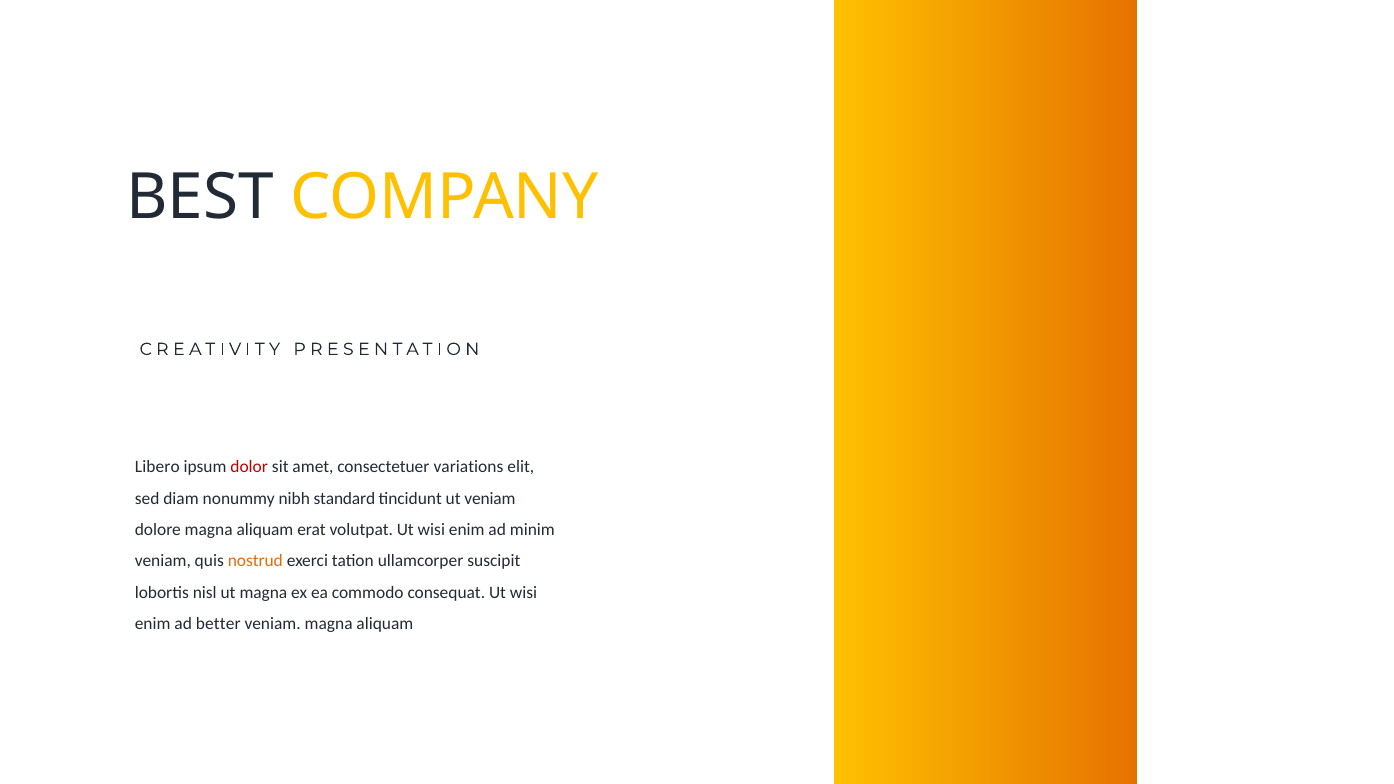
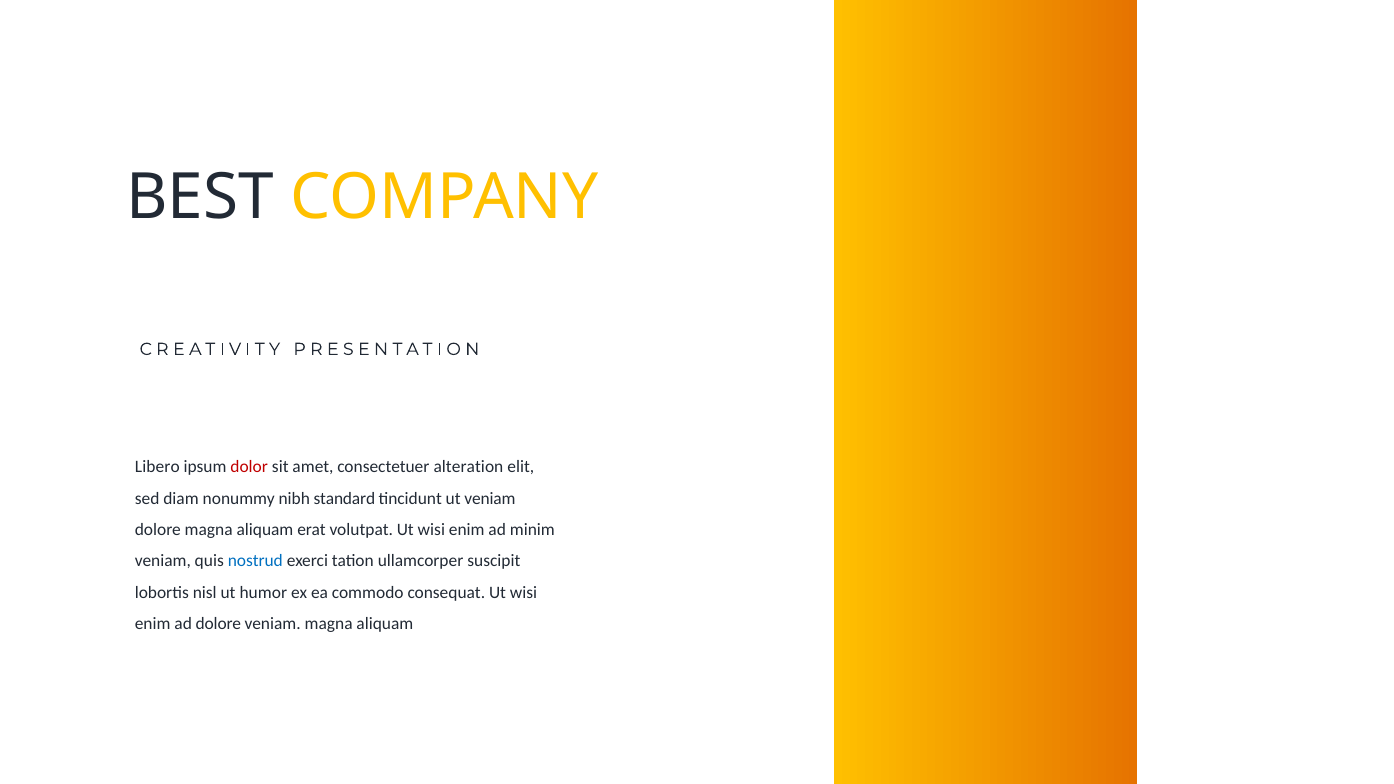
variations: variations -> alteration
nostrud colour: orange -> blue
ut magna: magna -> humor
ad better: better -> dolore
